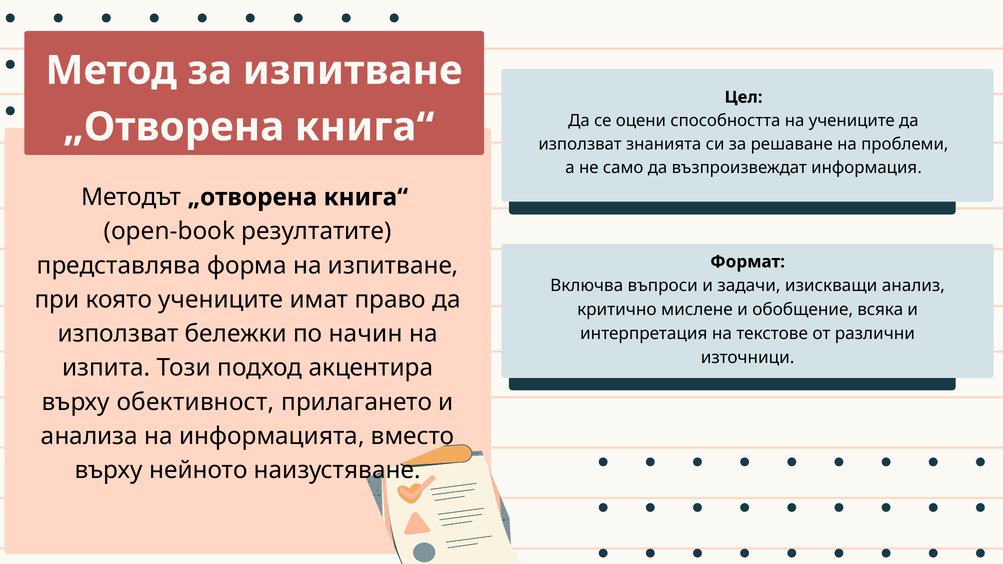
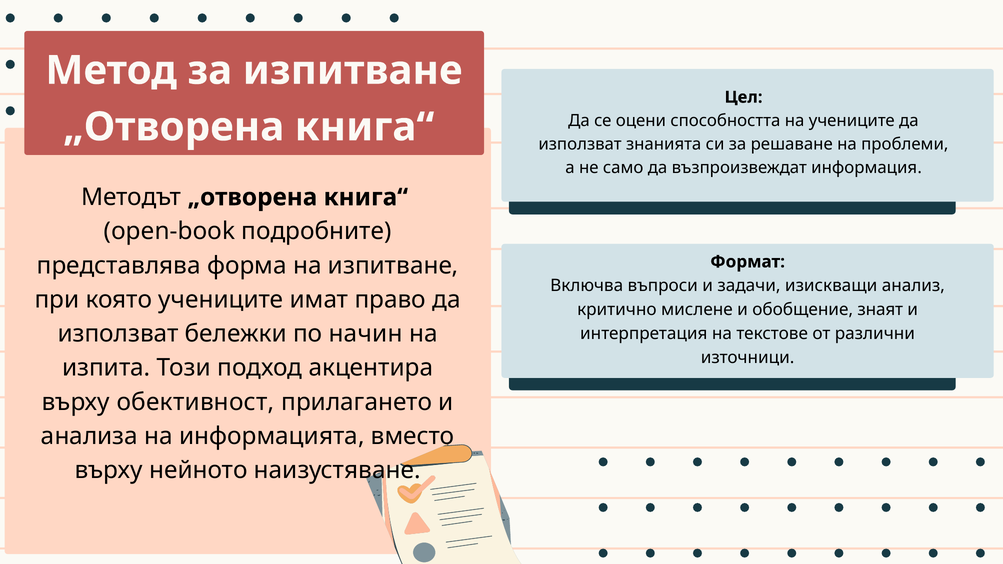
резултатите: резултатите -> подробните
всяка: всяка -> знаят
